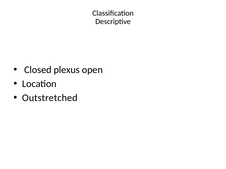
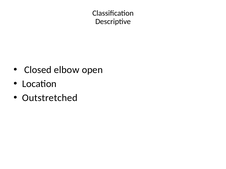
plexus: plexus -> elbow
